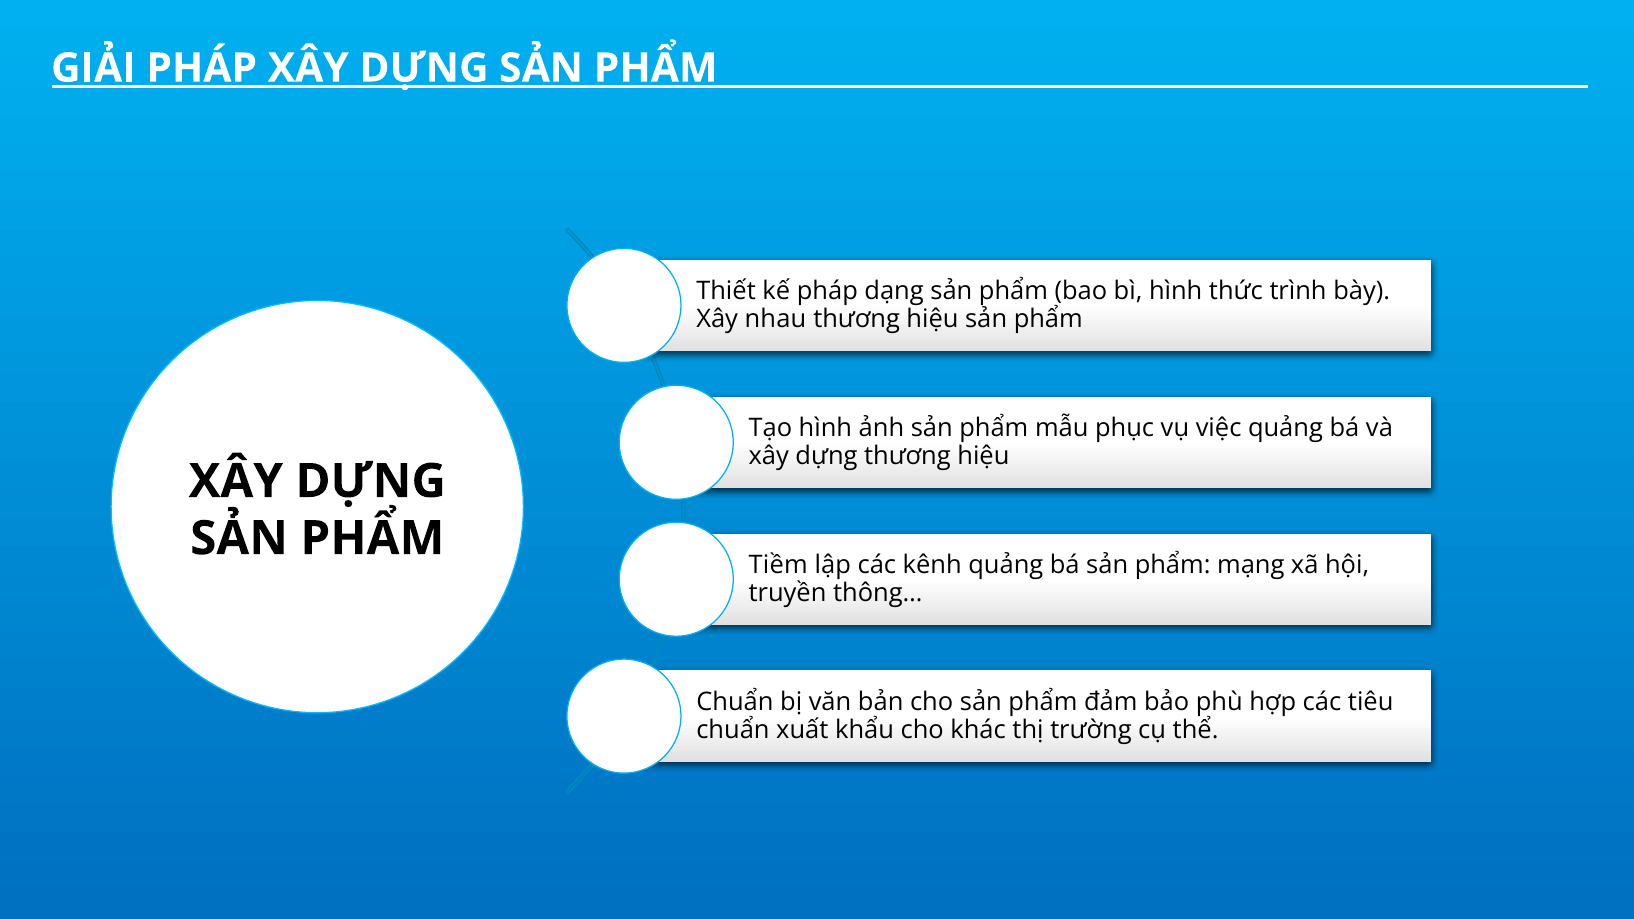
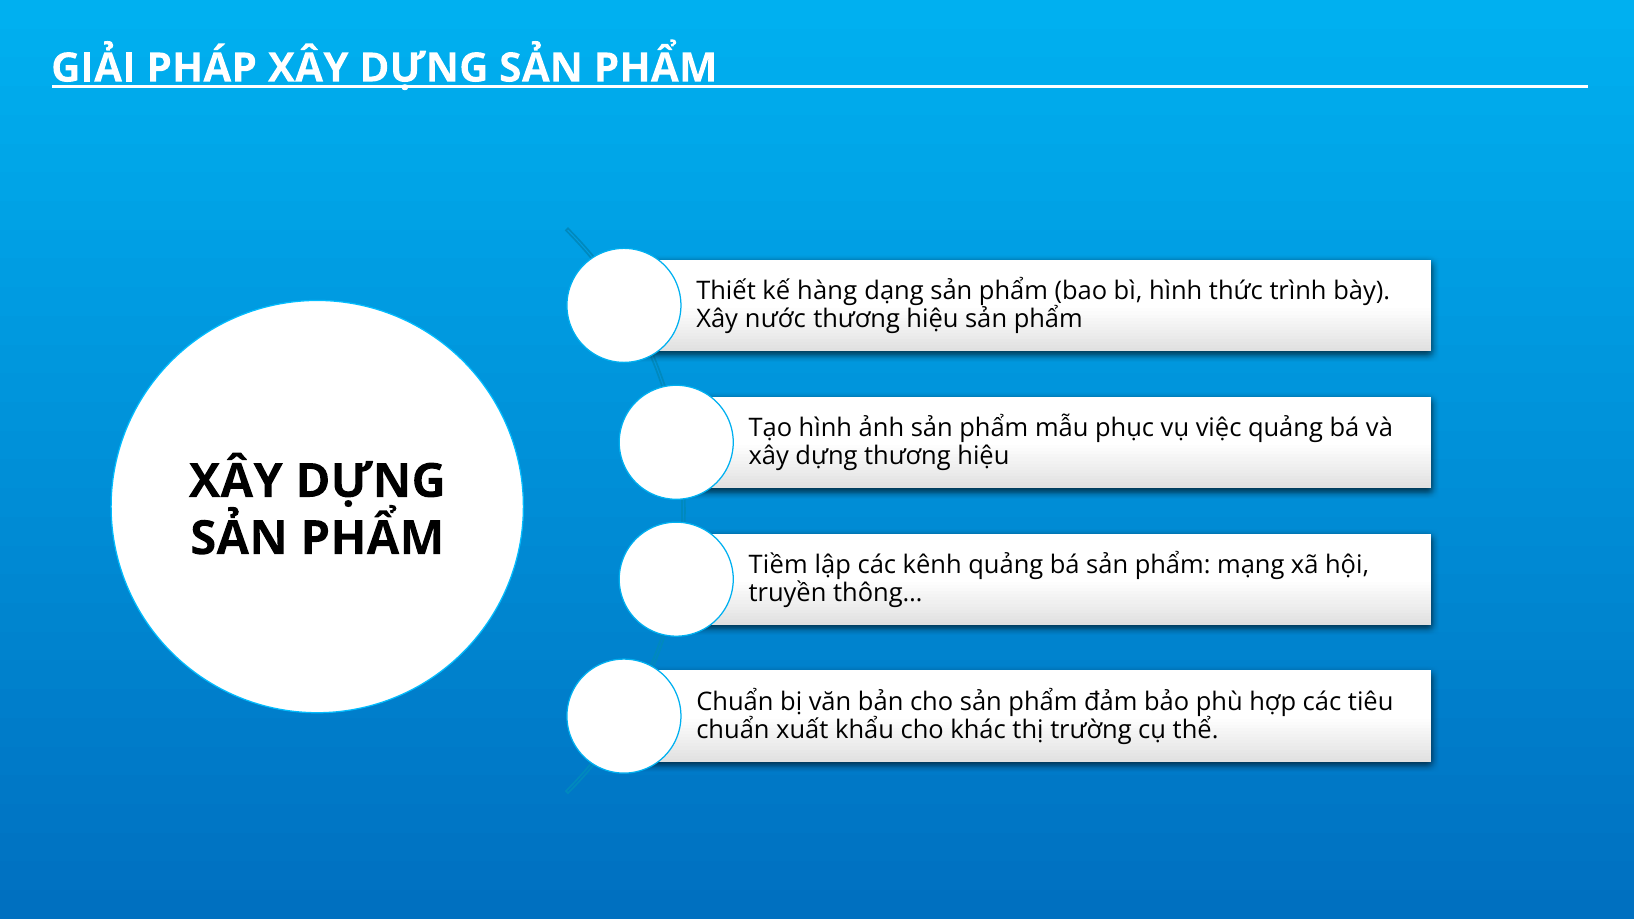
kế pháp: pháp -> hàng
nhau: nhau -> nước
